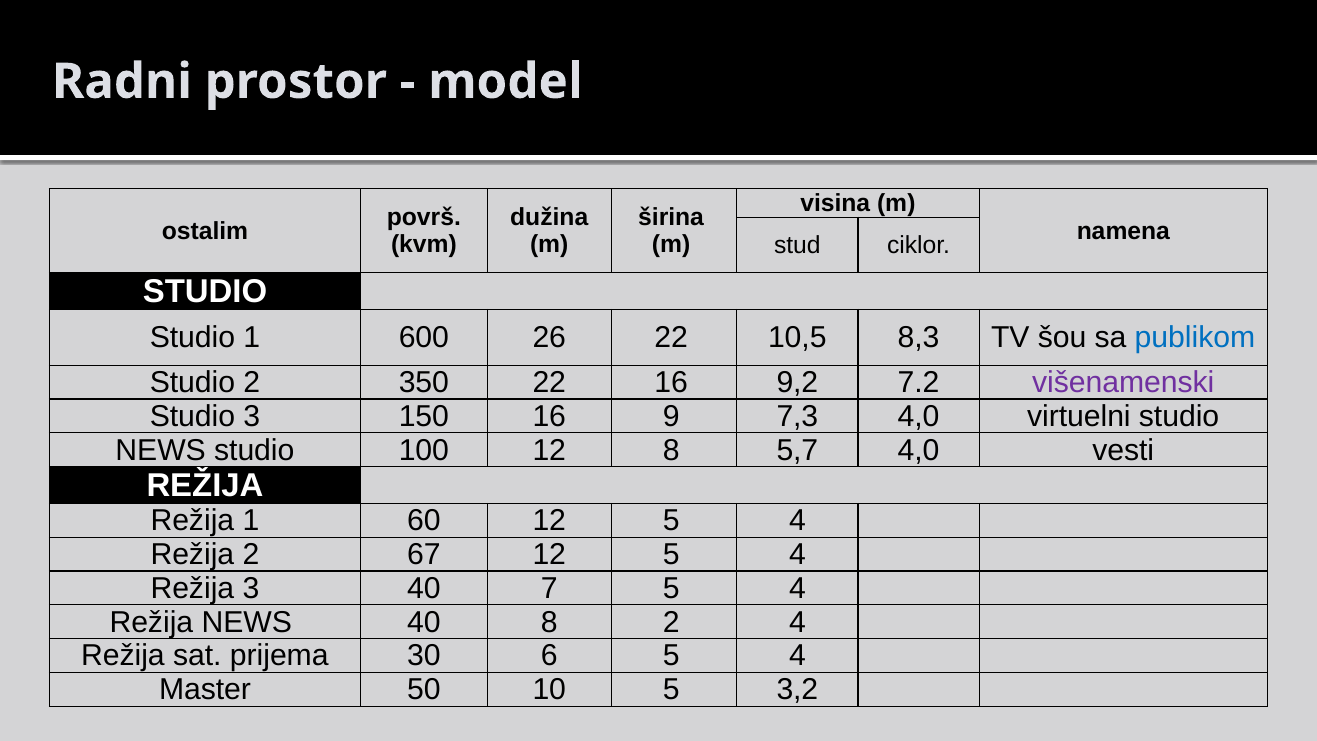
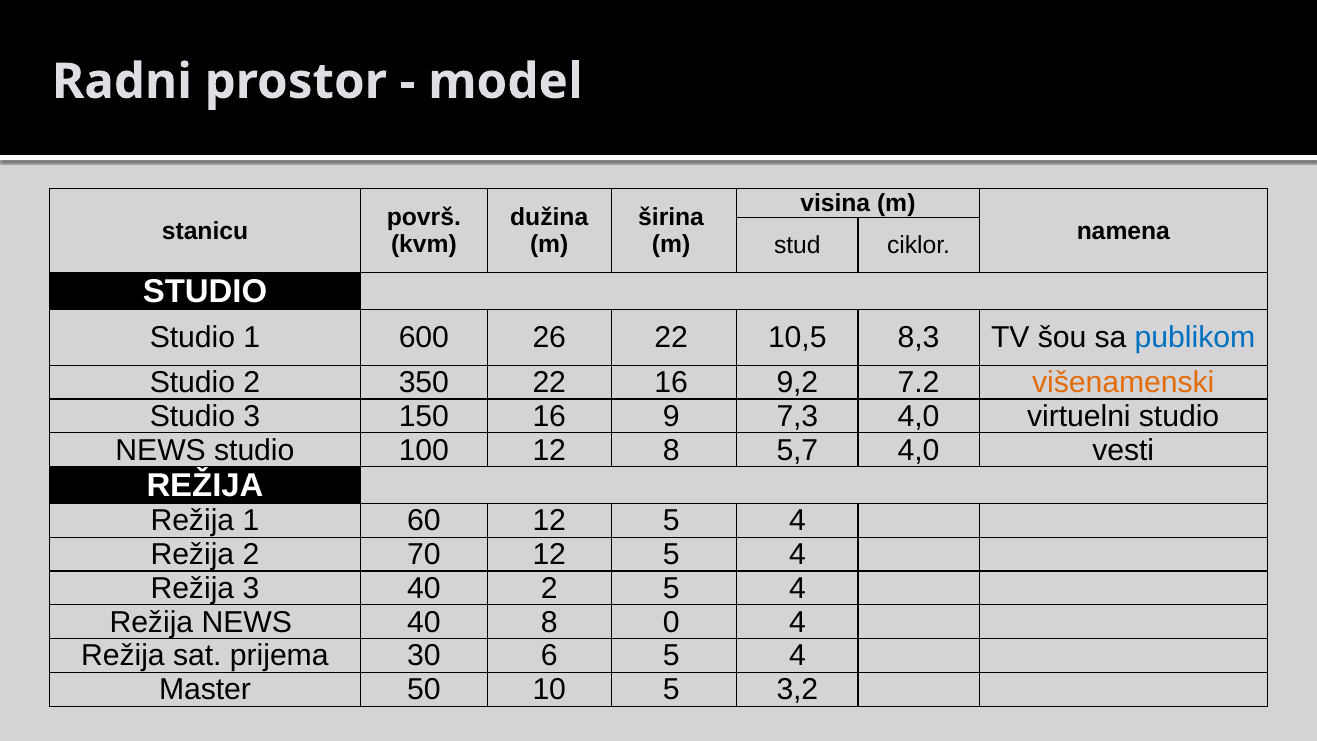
ostalim: ostalim -> stanicu
višenamenski colour: purple -> orange
67: 67 -> 70
40 7: 7 -> 2
8 2: 2 -> 0
